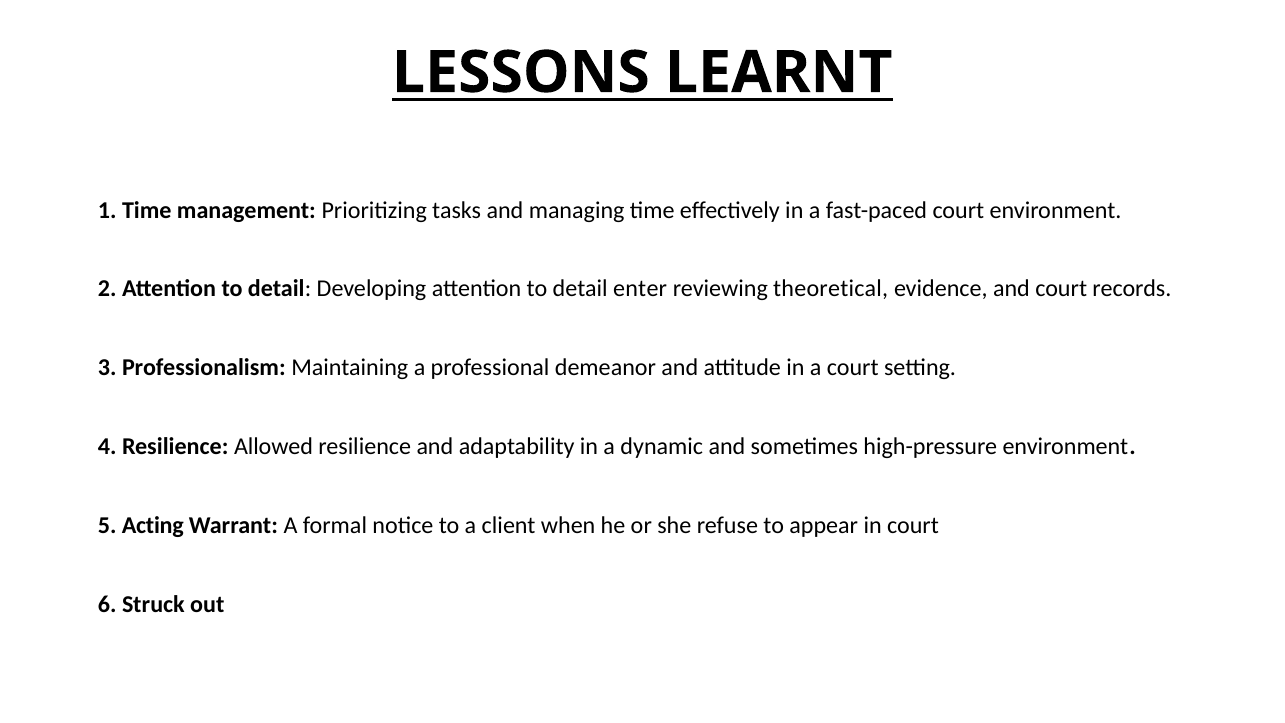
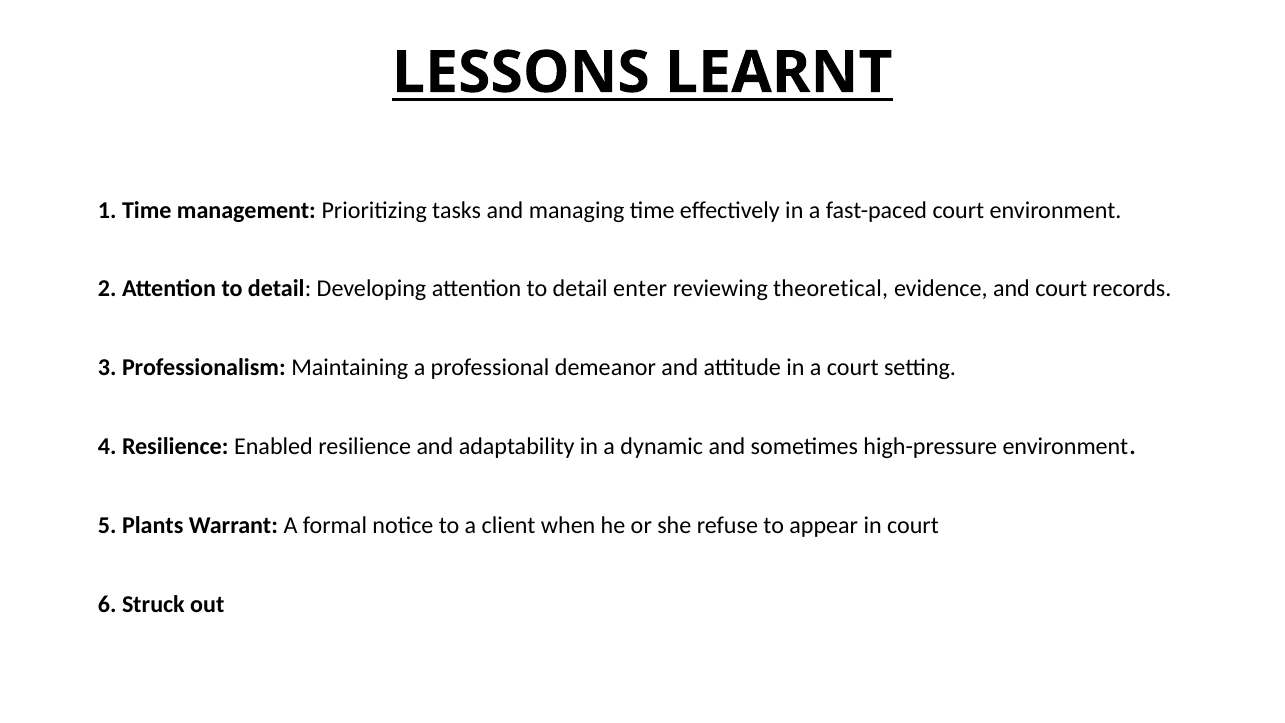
Allowed: Allowed -> Enabled
Acting: Acting -> Plants
